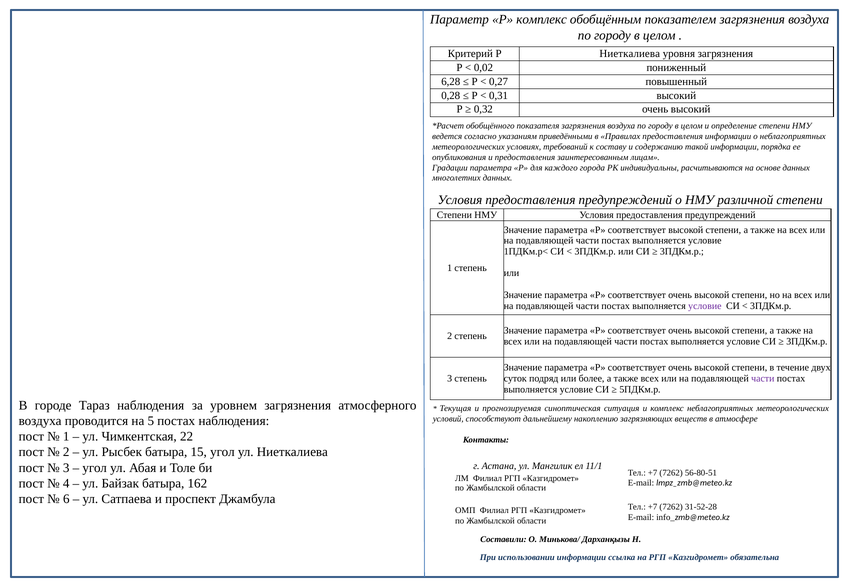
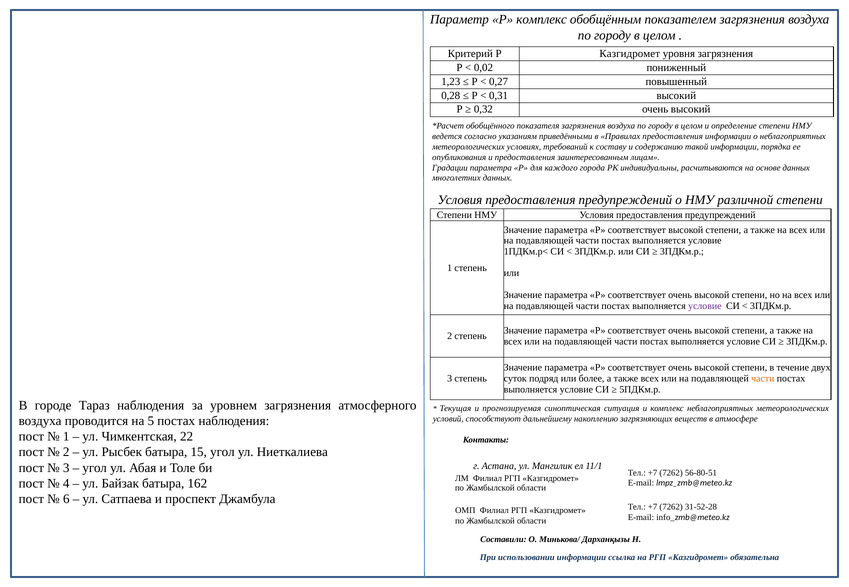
Р Ниеткалиева: Ниеткалиева -> Казгидромет
6,28: 6,28 -> 1,23
части at (763, 379) colour: purple -> orange
